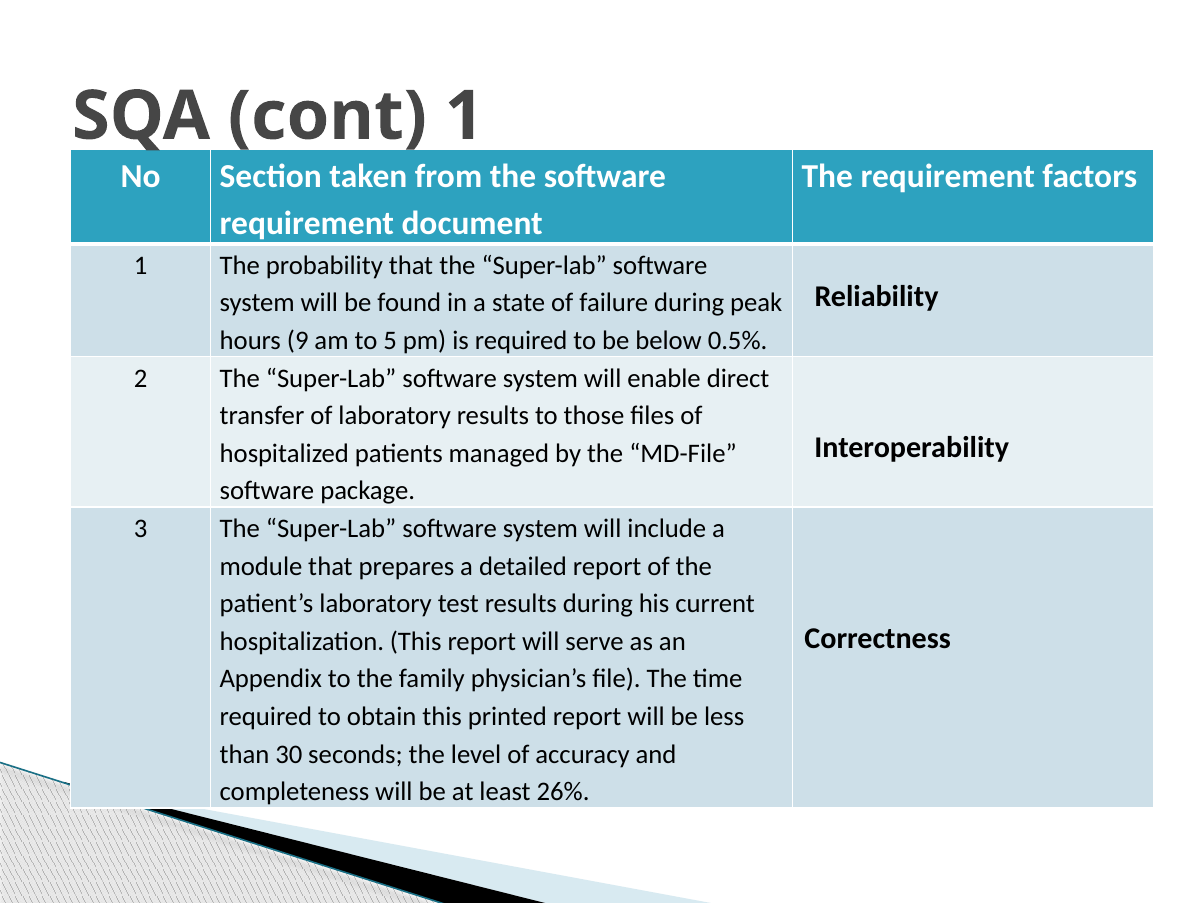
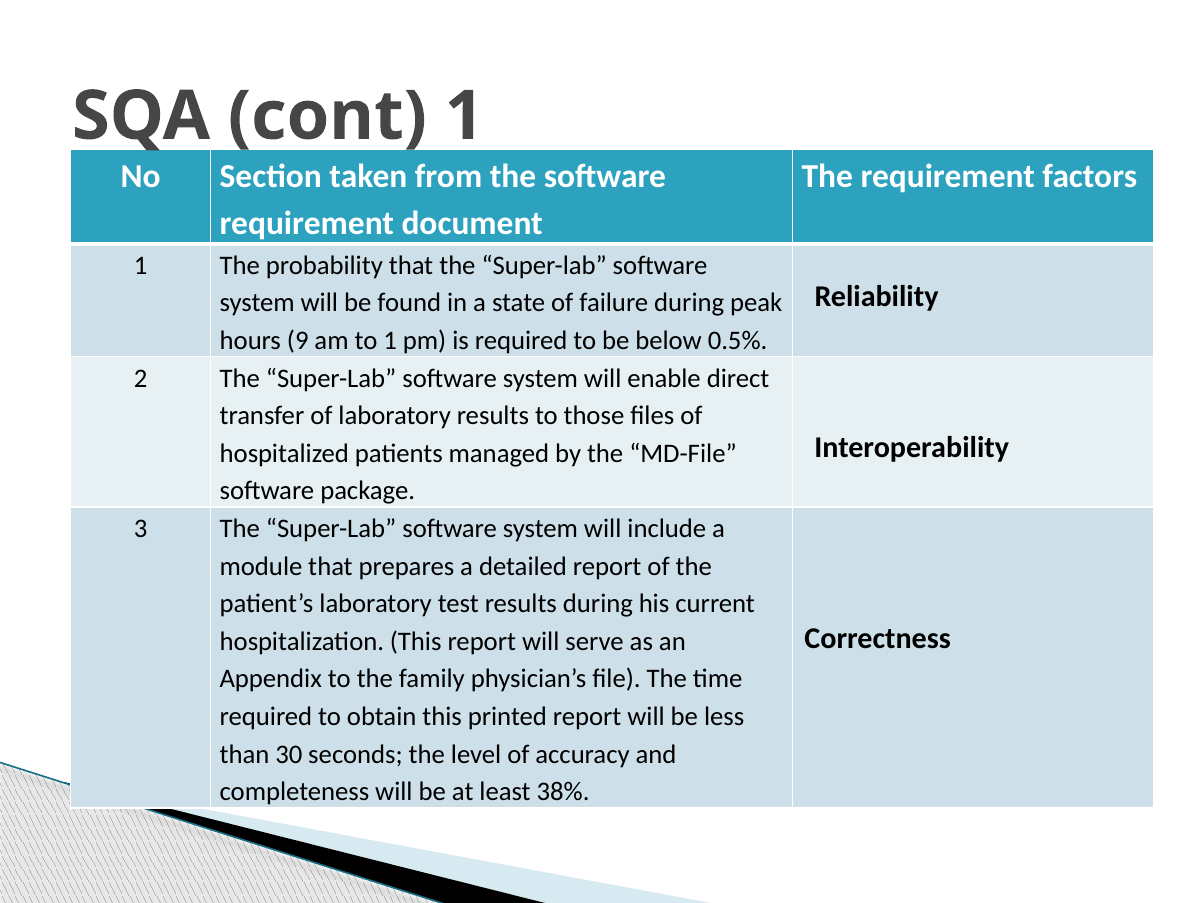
to 5: 5 -> 1
26%: 26% -> 38%
